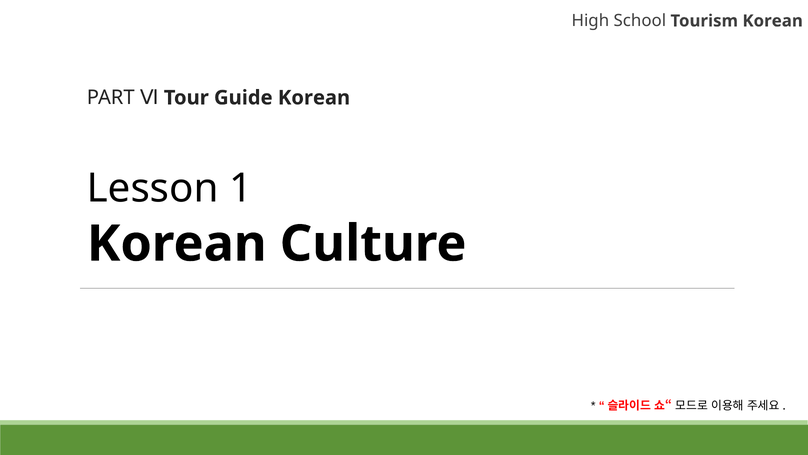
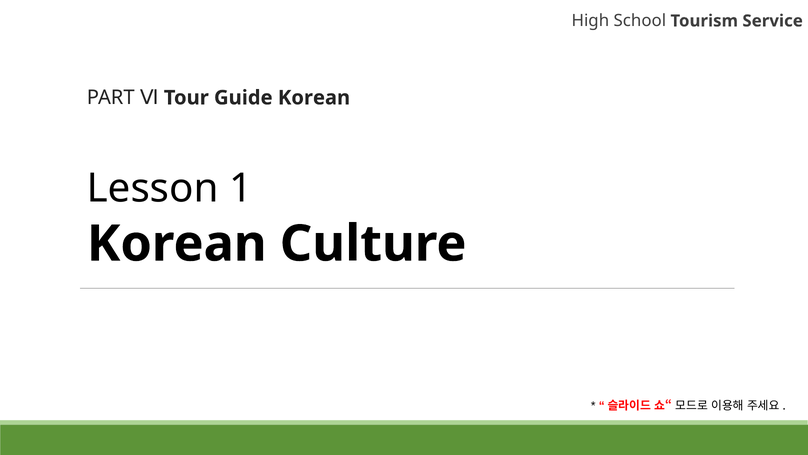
Tourism Korean: Korean -> Service
